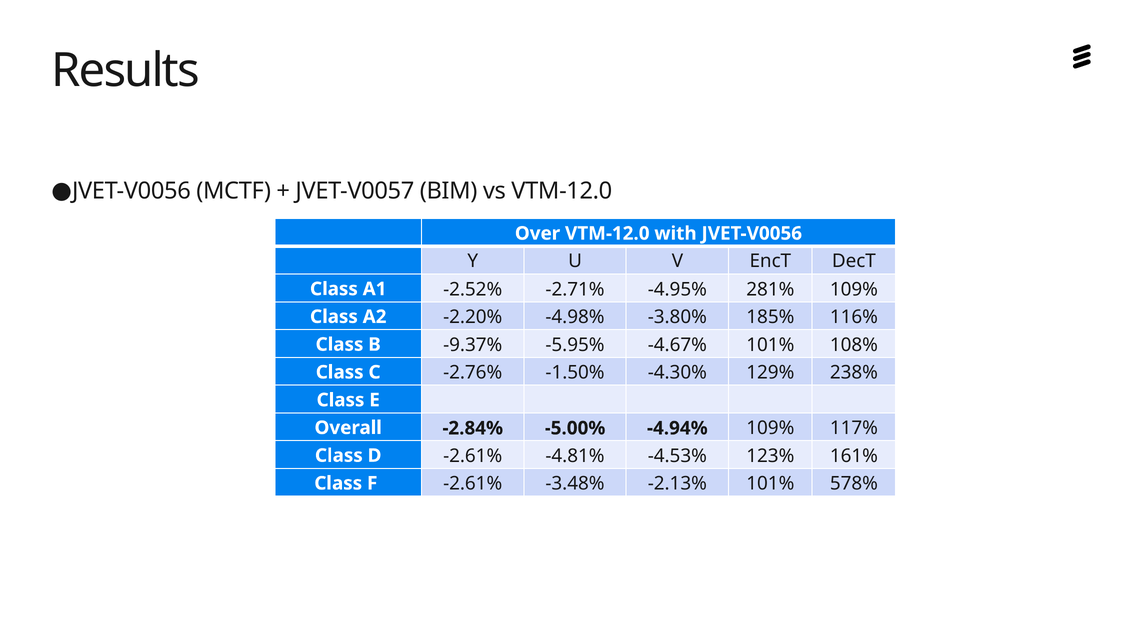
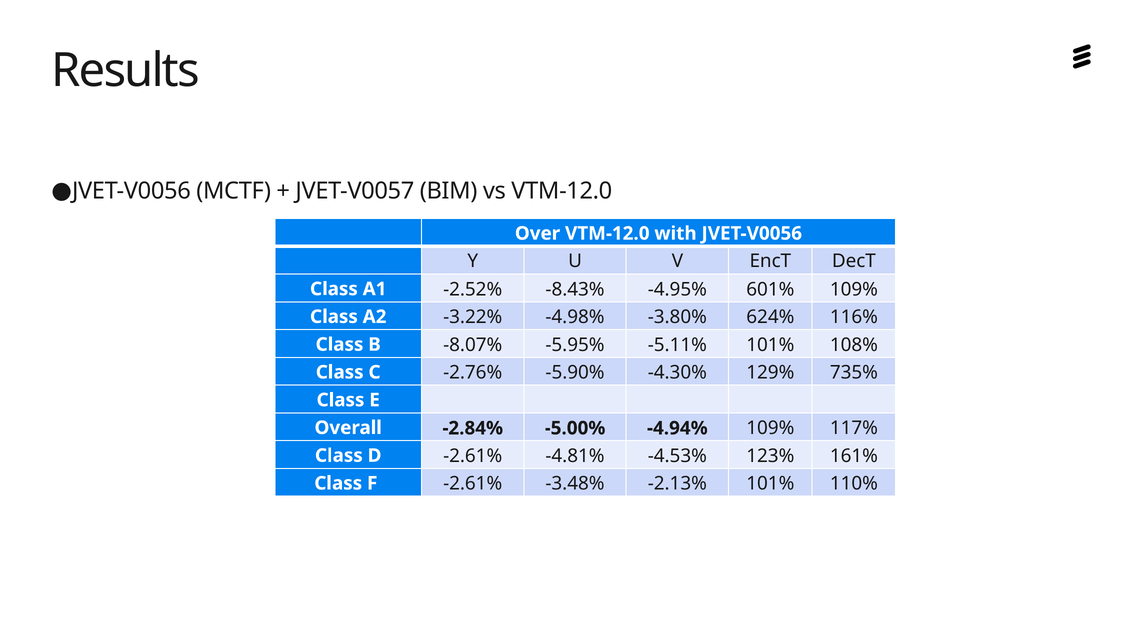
-2.71%: -2.71% -> -8.43%
281%: 281% -> 601%
-2.20%: -2.20% -> -3.22%
185%: 185% -> 624%
-9.37%: -9.37% -> -8.07%
-4.67%: -4.67% -> -5.11%
-1.50%: -1.50% -> -5.90%
238%: 238% -> 735%
578%: 578% -> 110%
